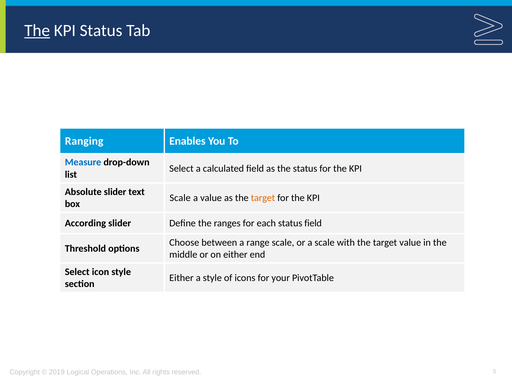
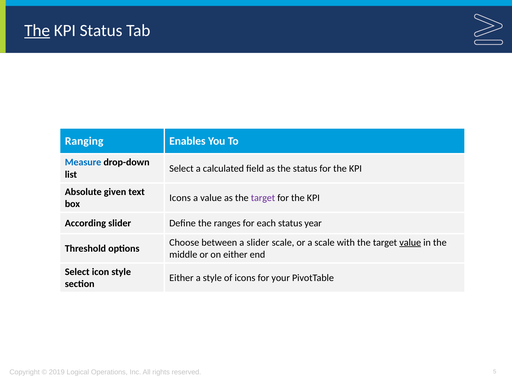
Absolute slider: slider -> given
Scale at (180, 198): Scale -> Icons
target at (263, 198) colour: orange -> purple
status field: field -> year
a range: range -> slider
value at (410, 242) underline: none -> present
